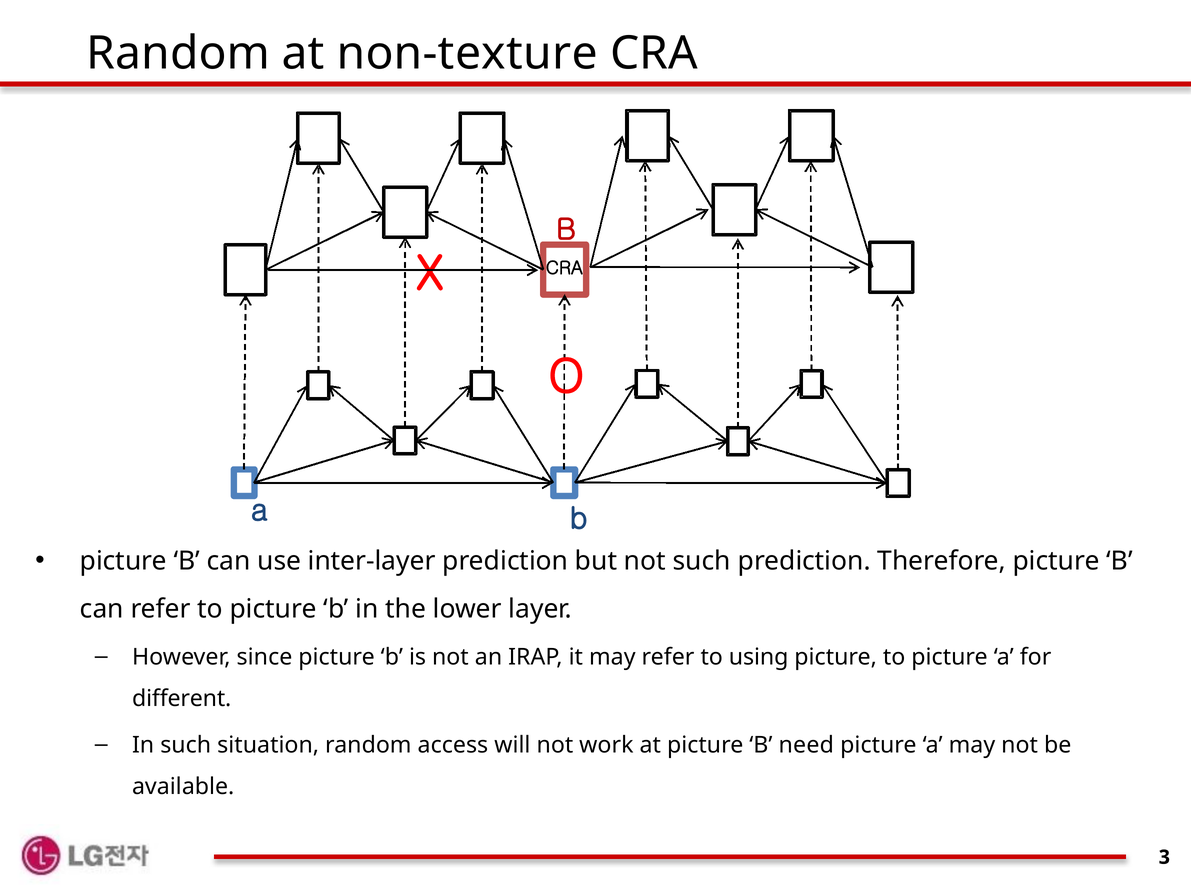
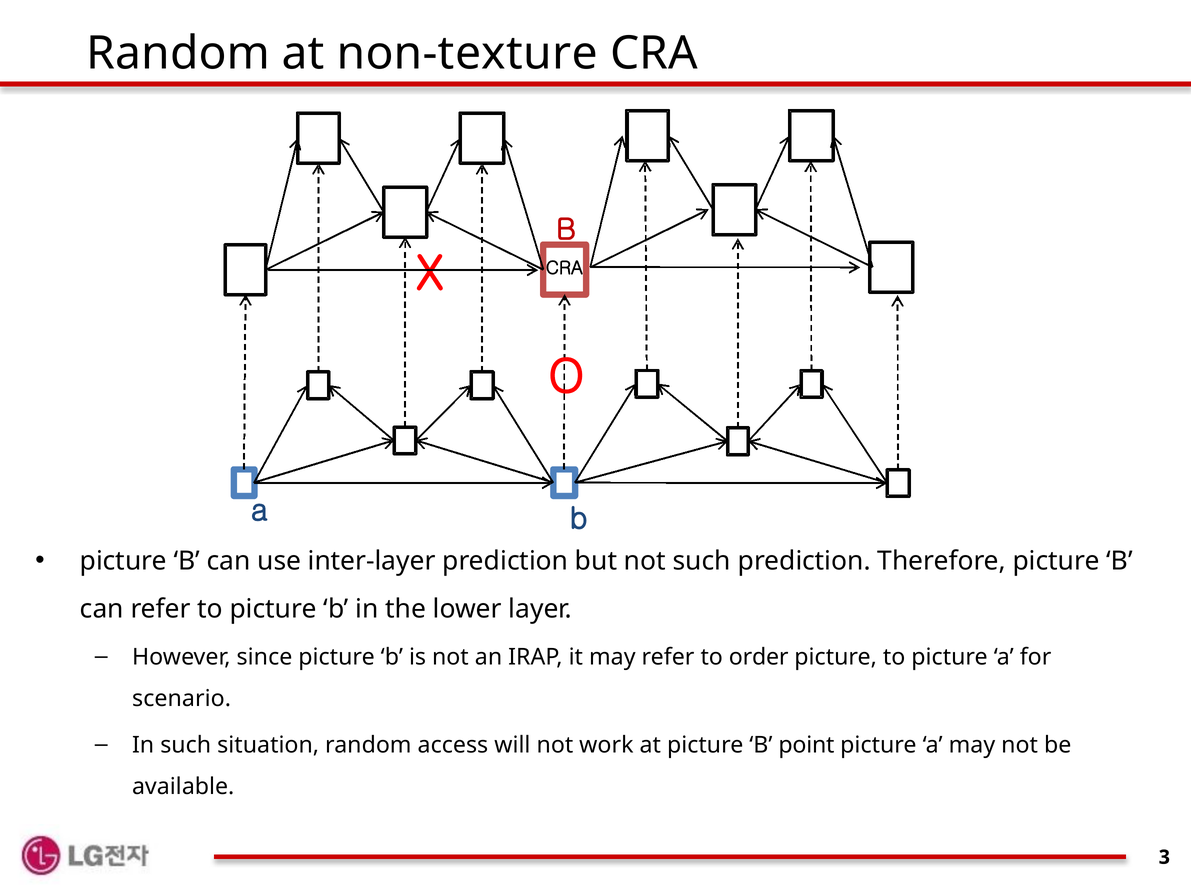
using: using -> order
different: different -> scenario
need: need -> point
